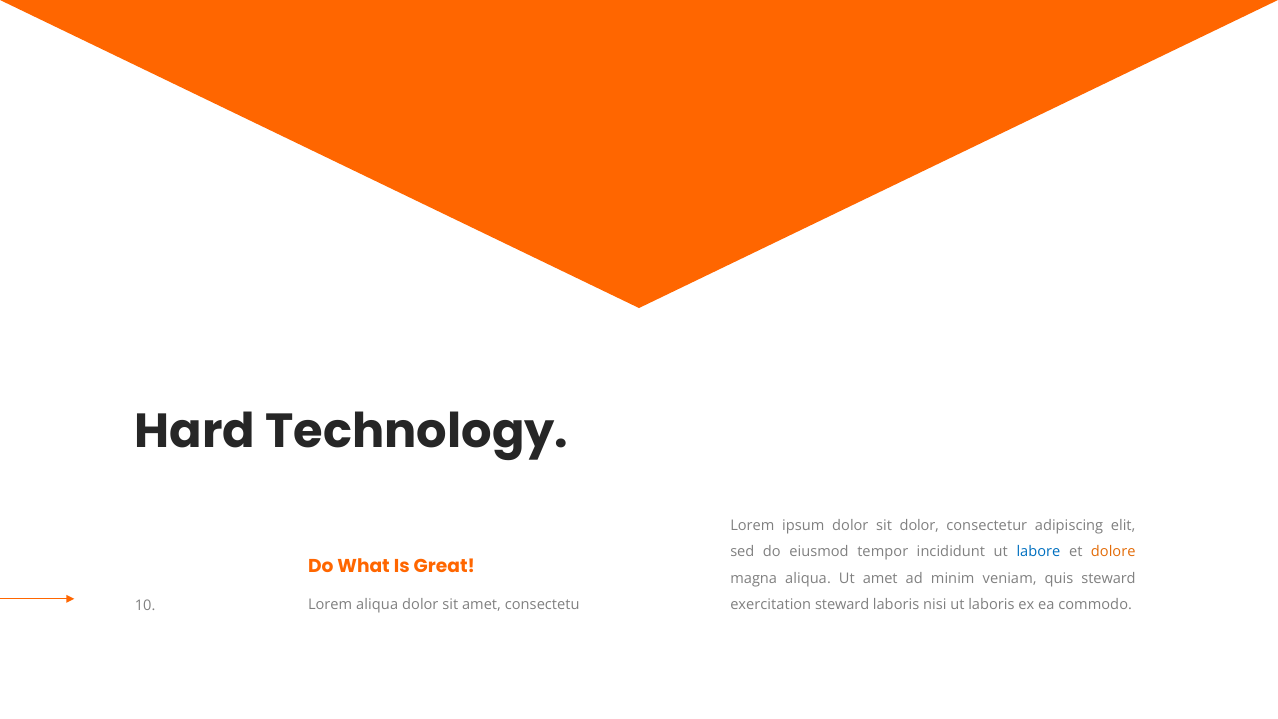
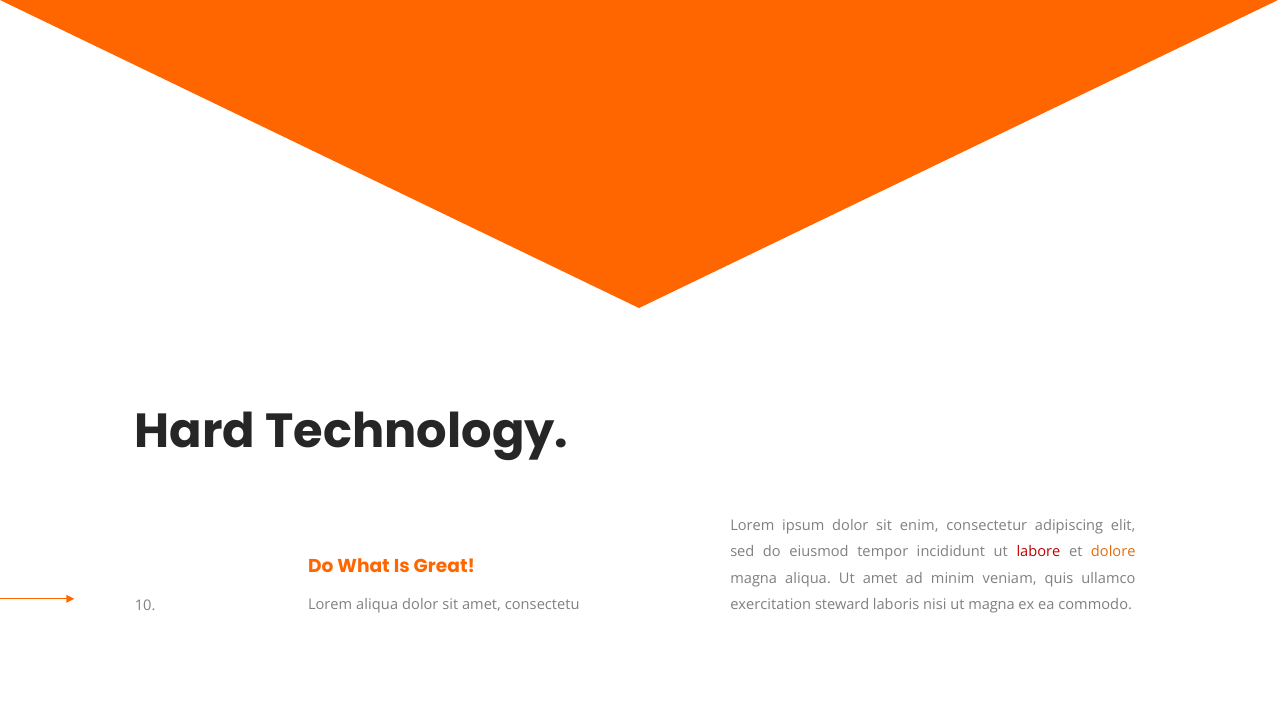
sit dolor: dolor -> enim
labore colour: blue -> red
quis steward: steward -> ullamco
ut laboris: laboris -> magna
